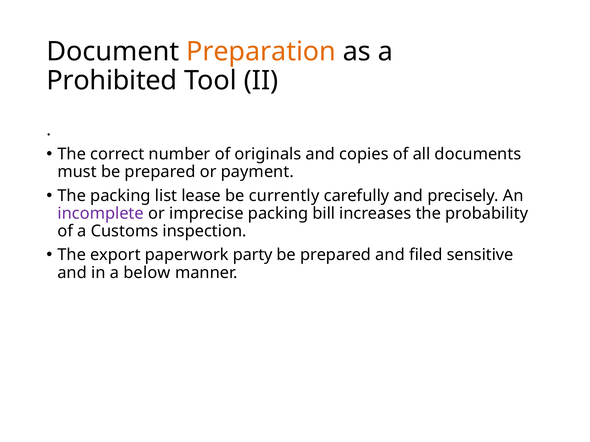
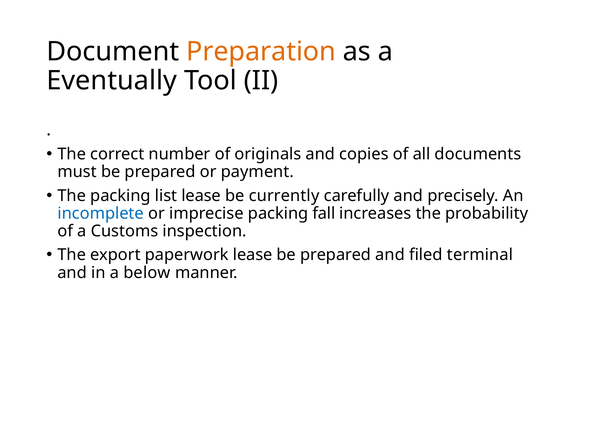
Prohibited: Prohibited -> Eventually
incomplete colour: purple -> blue
bill: bill -> fall
paperwork party: party -> lease
sensitive: sensitive -> terminal
